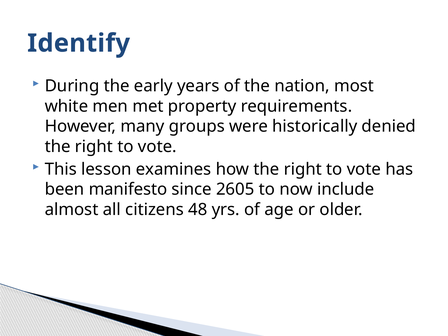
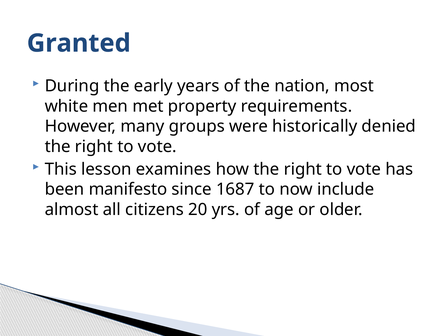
Identify: Identify -> Granted
2605: 2605 -> 1687
48: 48 -> 20
